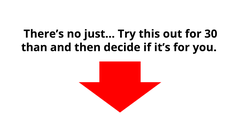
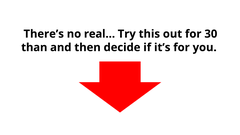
just…: just… -> real…
